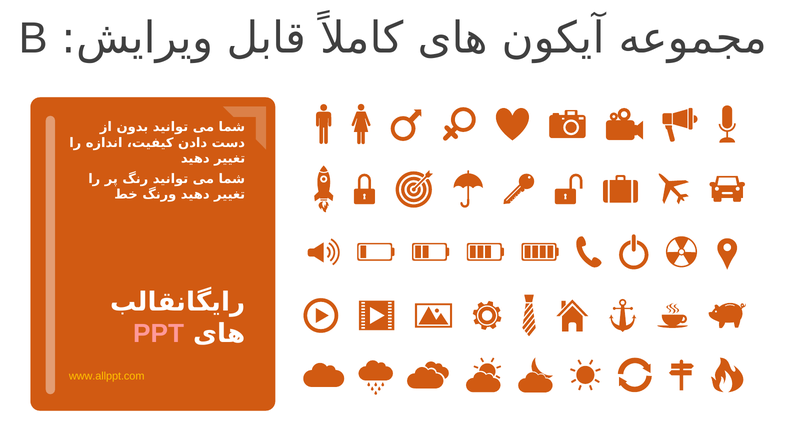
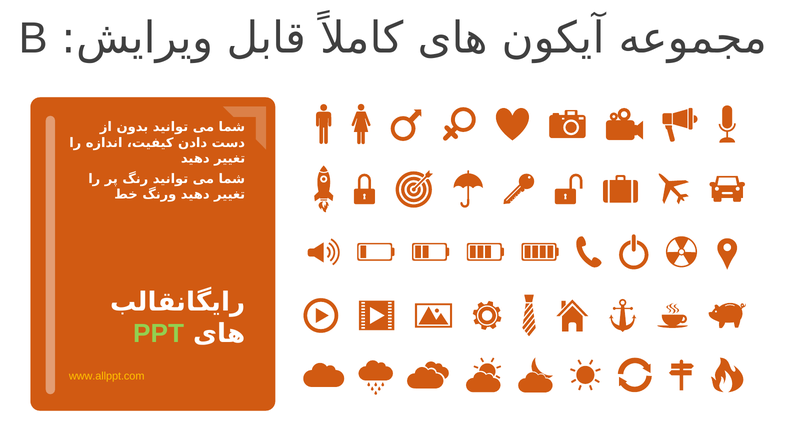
PPT colour: pink -> light green
